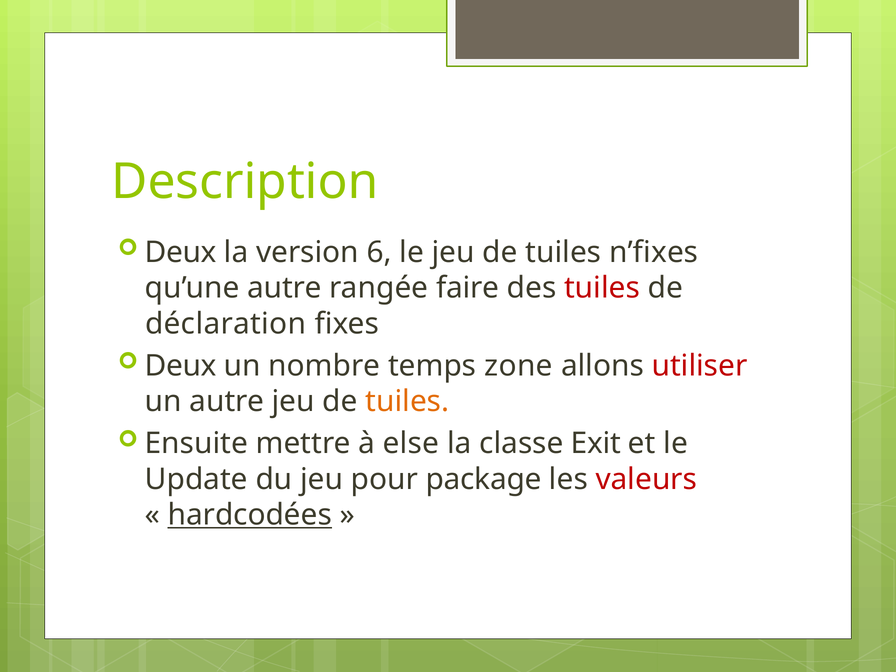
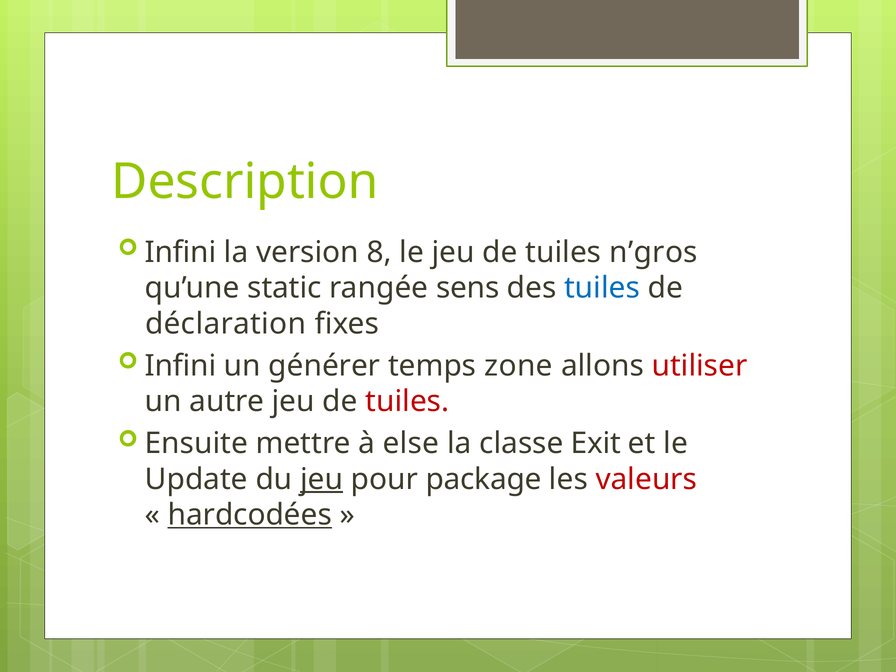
Deux at (181, 252): Deux -> Infini
6: 6 -> 8
n’fixes: n’fixes -> n’gros
qu’une autre: autre -> static
faire: faire -> sens
tuiles at (602, 288) colour: red -> blue
Deux at (181, 366): Deux -> Infini
nombre: nombre -> générer
tuiles at (407, 402) colour: orange -> red
jeu at (322, 479) underline: none -> present
